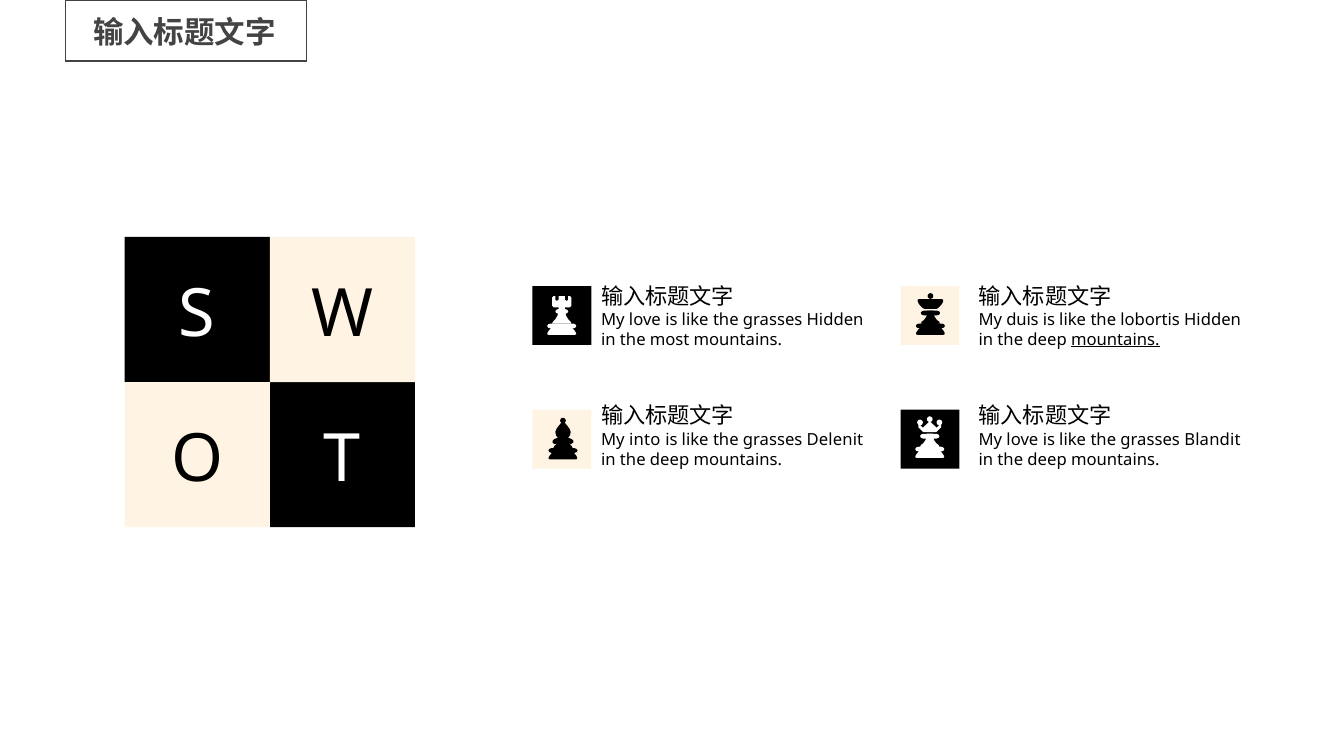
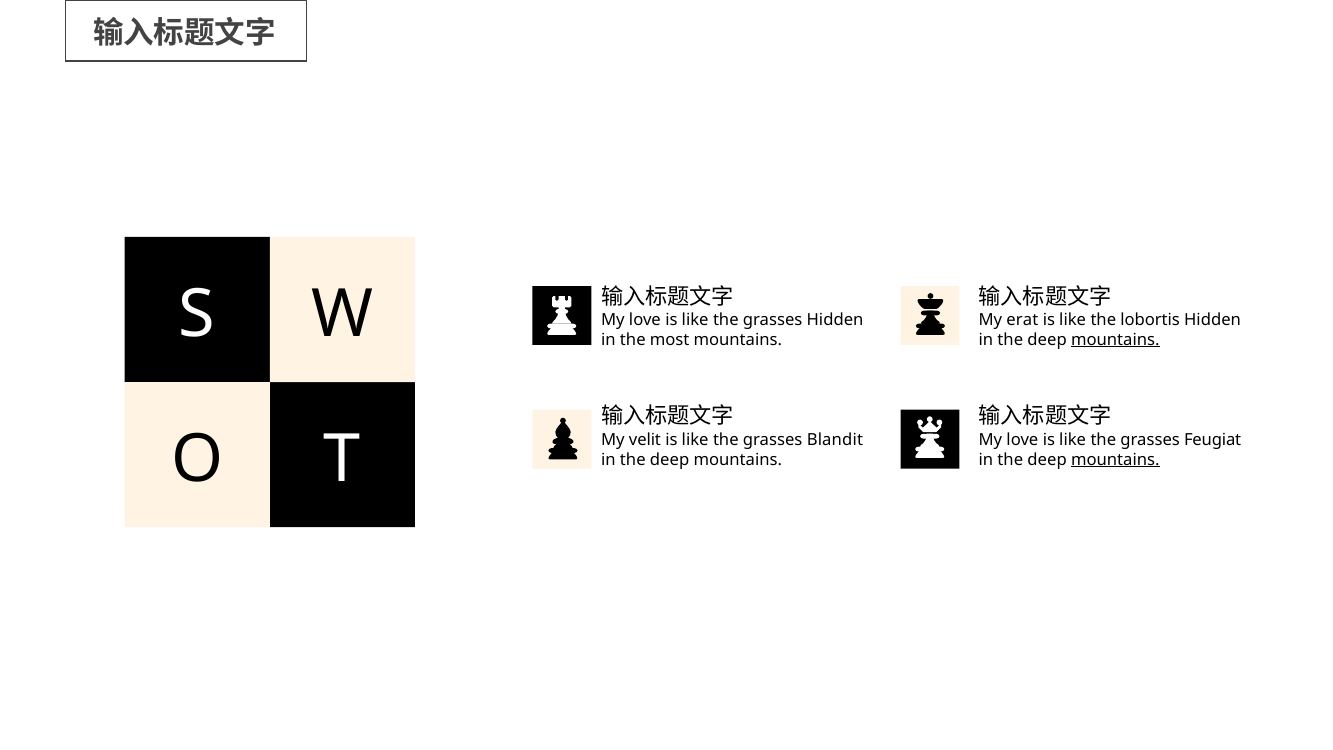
duis: duis -> erat
into: into -> velit
Delenit: Delenit -> Blandit
Blandit: Blandit -> Feugiat
mountains at (1115, 459) underline: none -> present
